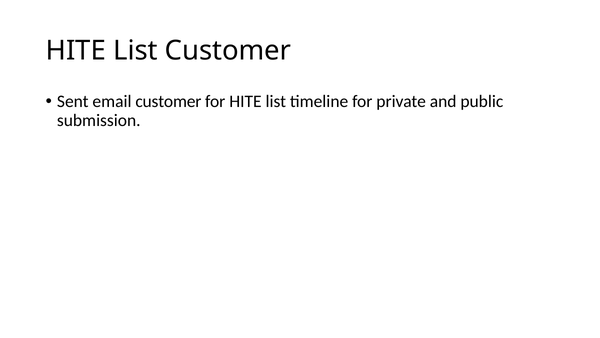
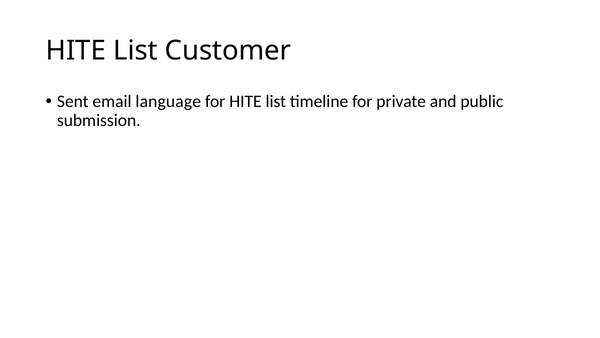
email customer: customer -> language
